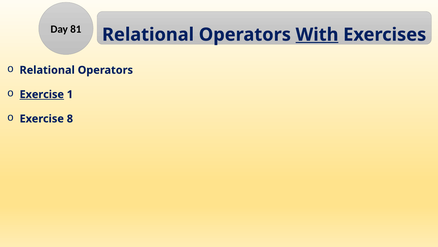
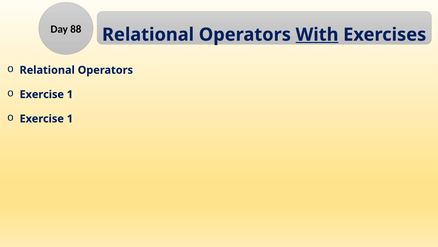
81: 81 -> 88
Exercise at (42, 94) underline: present -> none
8 at (70, 118): 8 -> 1
